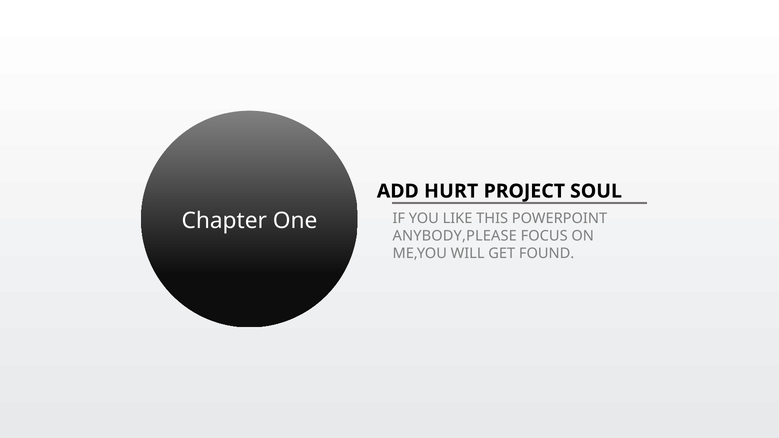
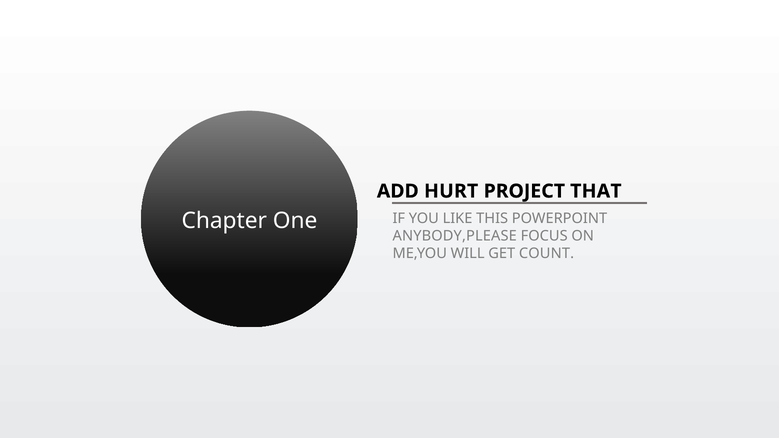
SOUL: SOUL -> THAT
FOUND: FOUND -> COUNT
